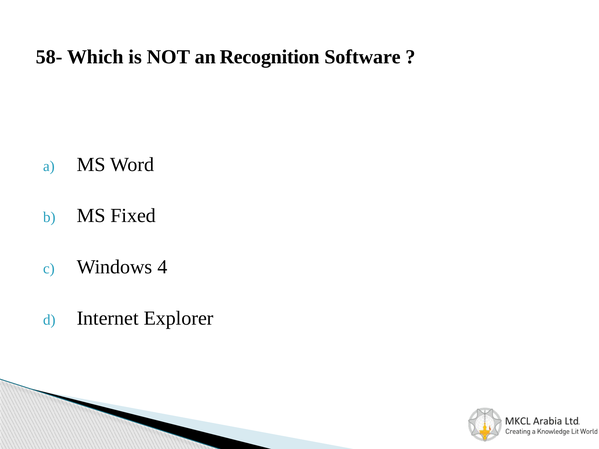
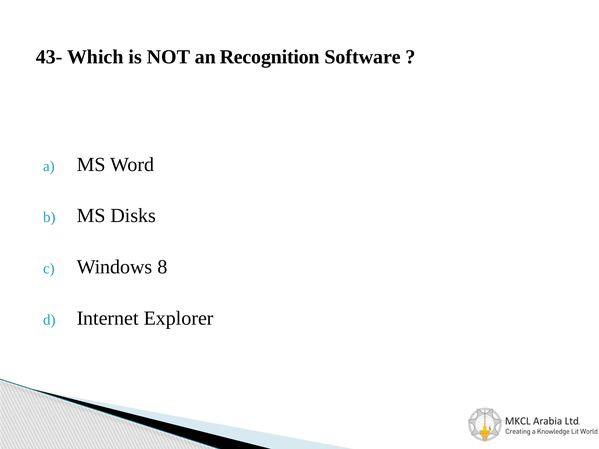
58-: 58- -> 43-
Fixed: Fixed -> Disks
4: 4 -> 8
